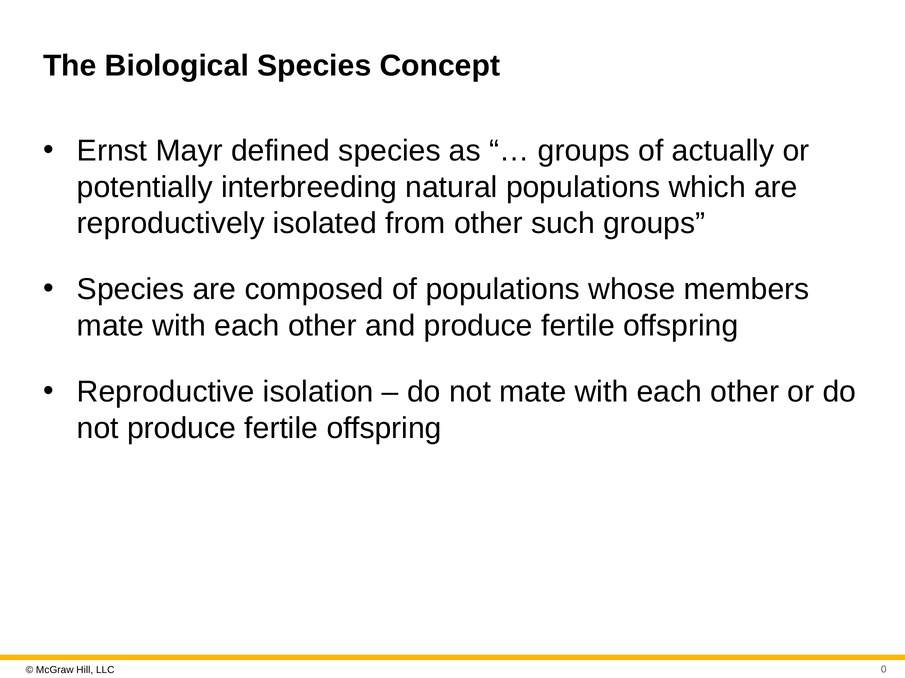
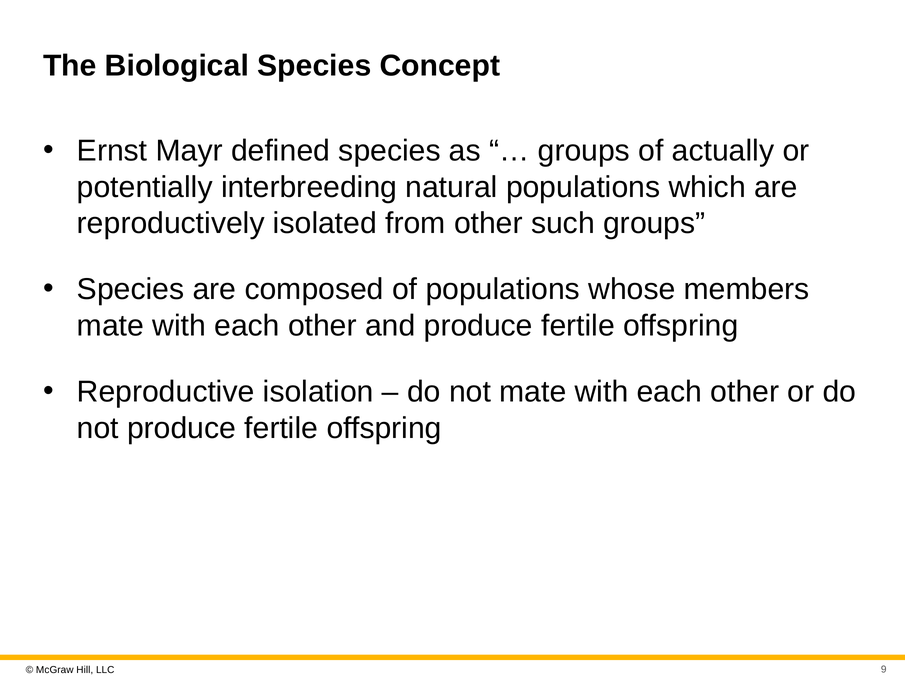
0: 0 -> 9
